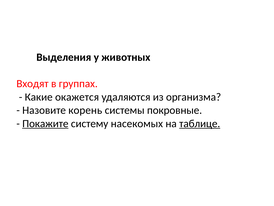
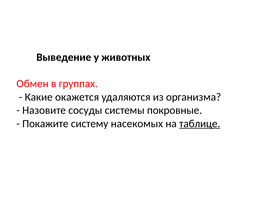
Выделения: Выделения -> Выведение
Входят: Входят -> Обмен
корень: корень -> сосуды
Покажите underline: present -> none
